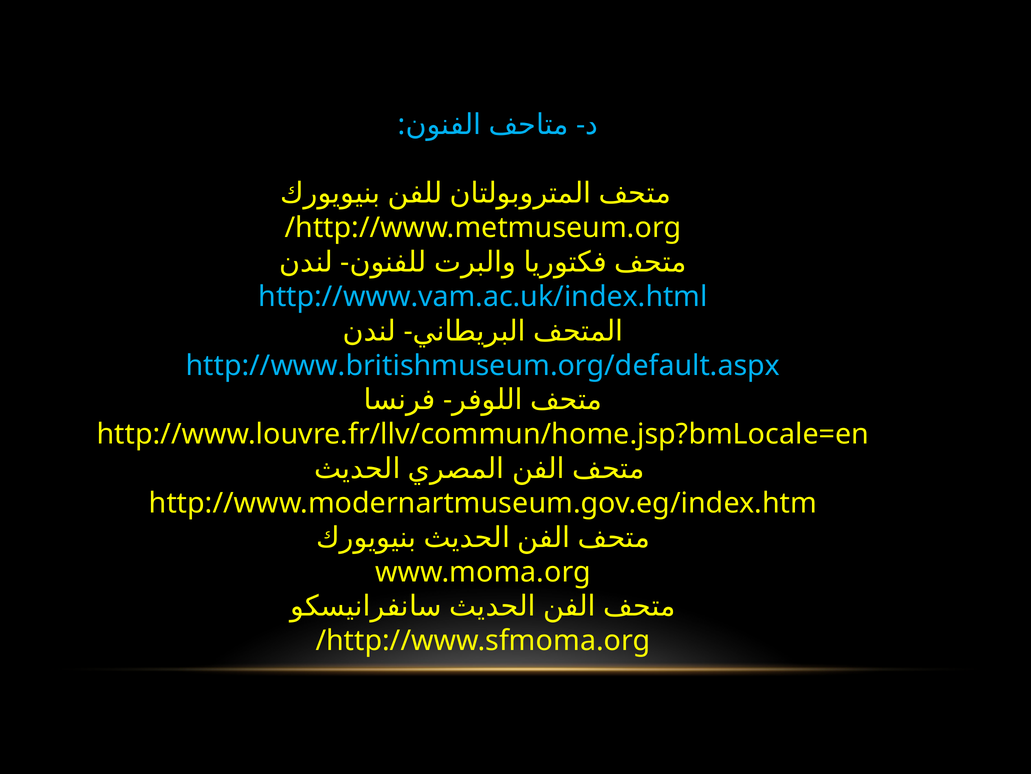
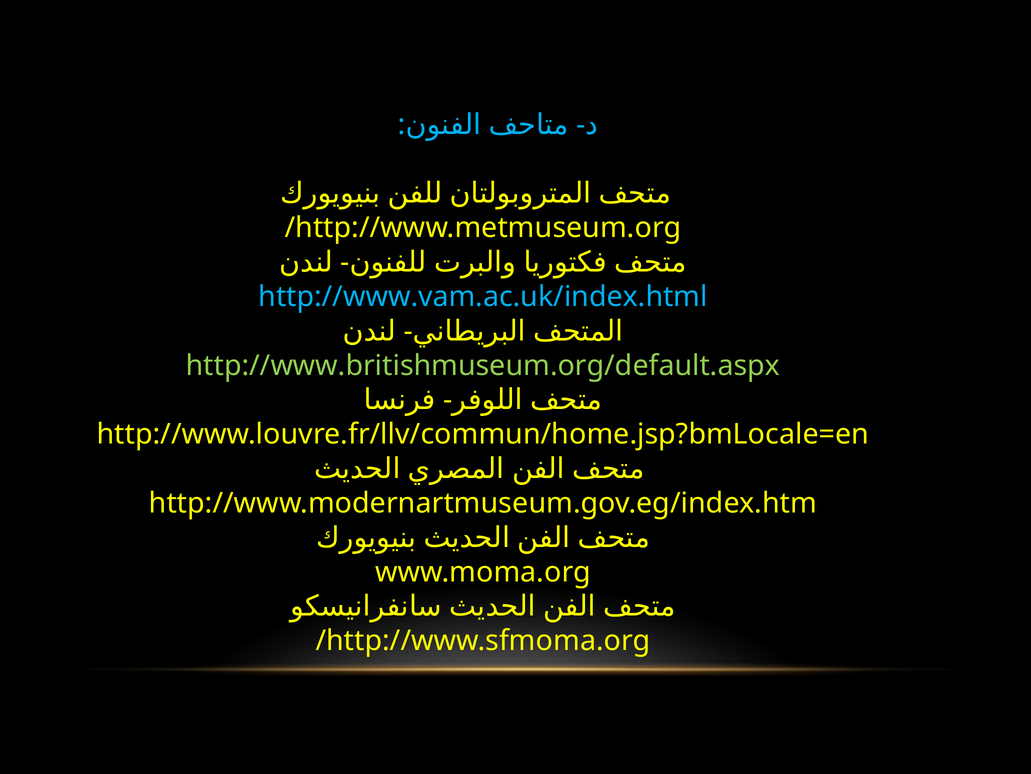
http://www.britishmuseum.org/default.aspx colour: light blue -> light green
